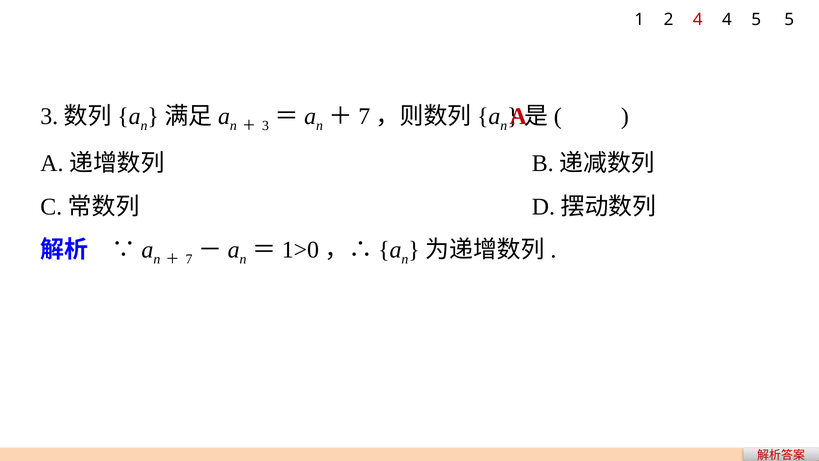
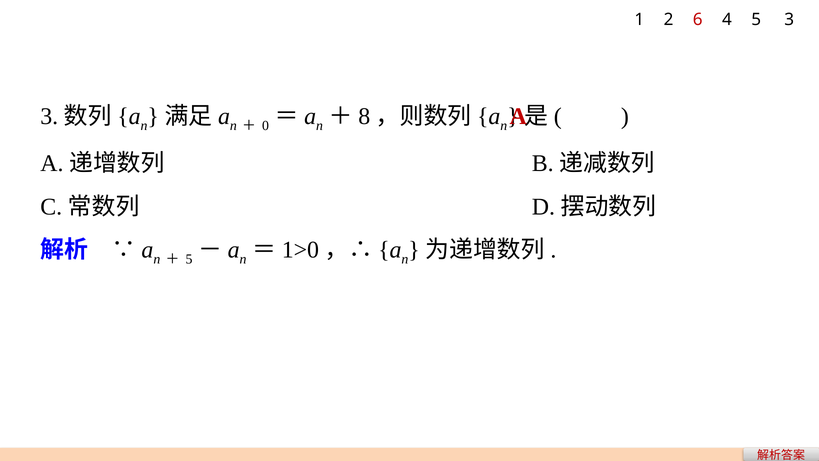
2 4: 4 -> 6
5 5: 5 -> 3
3 at (266, 126): 3 -> 0
7 at (364, 117): 7 -> 8
7 at (189, 259): 7 -> 5
